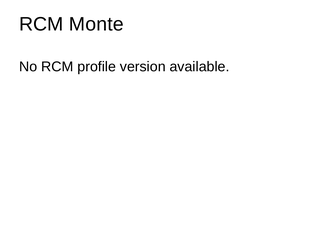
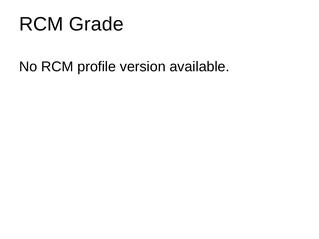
Monte: Monte -> Grade
